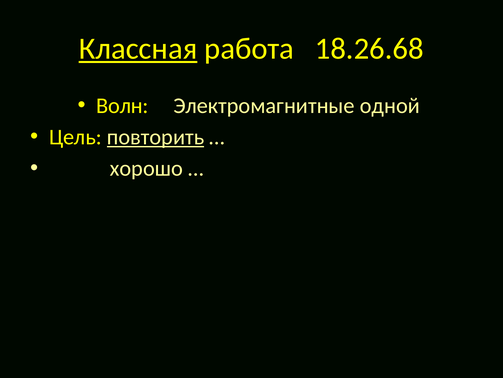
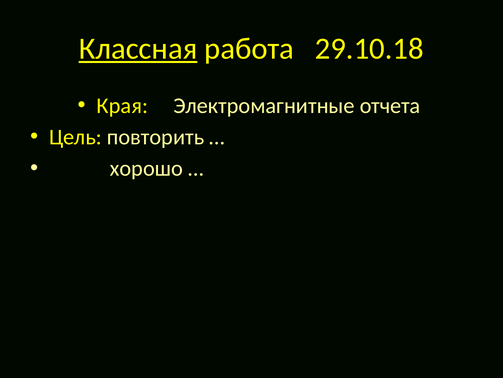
18.26.68: 18.26.68 -> 29.10.18
Волн: Волн -> Края
одной: одной -> отчета
повторить underline: present -> none
